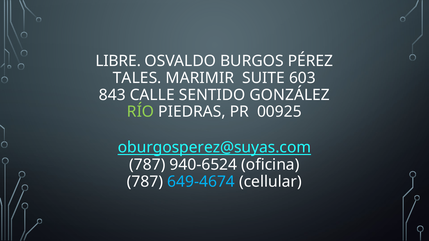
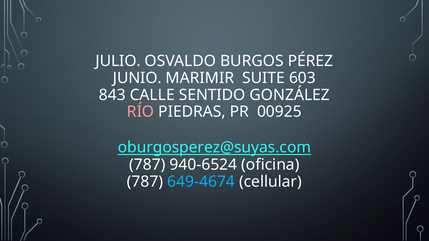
LIBRE: LIBRE -> JULIO
TALES: TALES -> JUNIO
RÍO colour: light green -> pink
